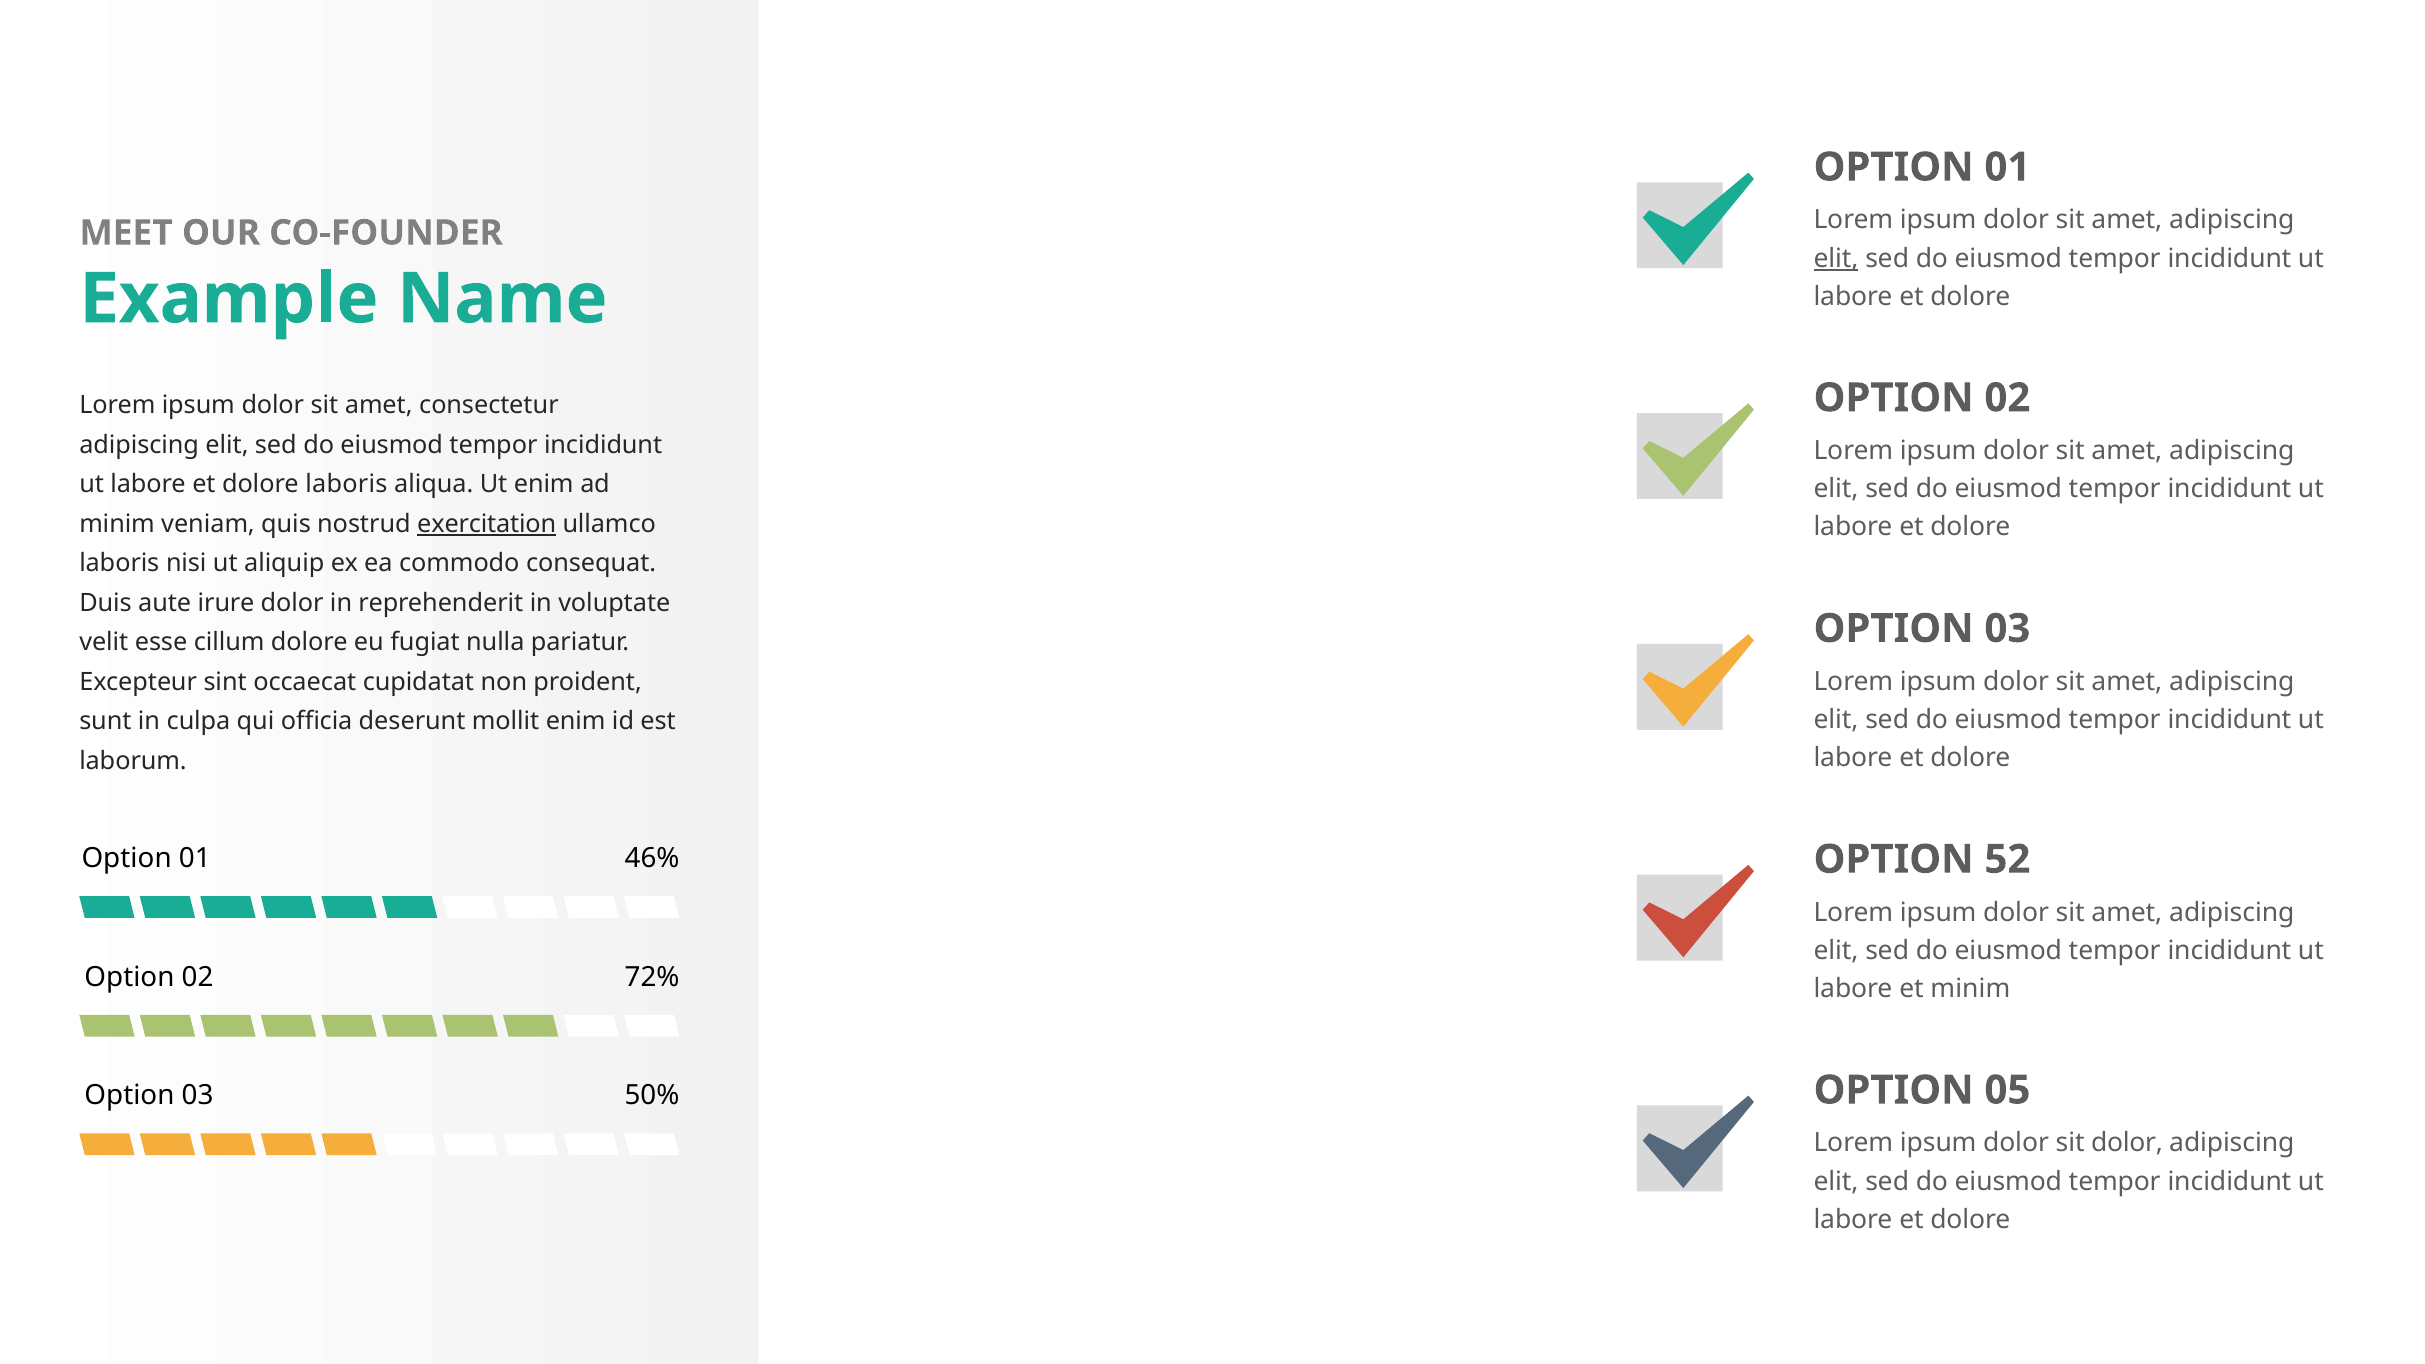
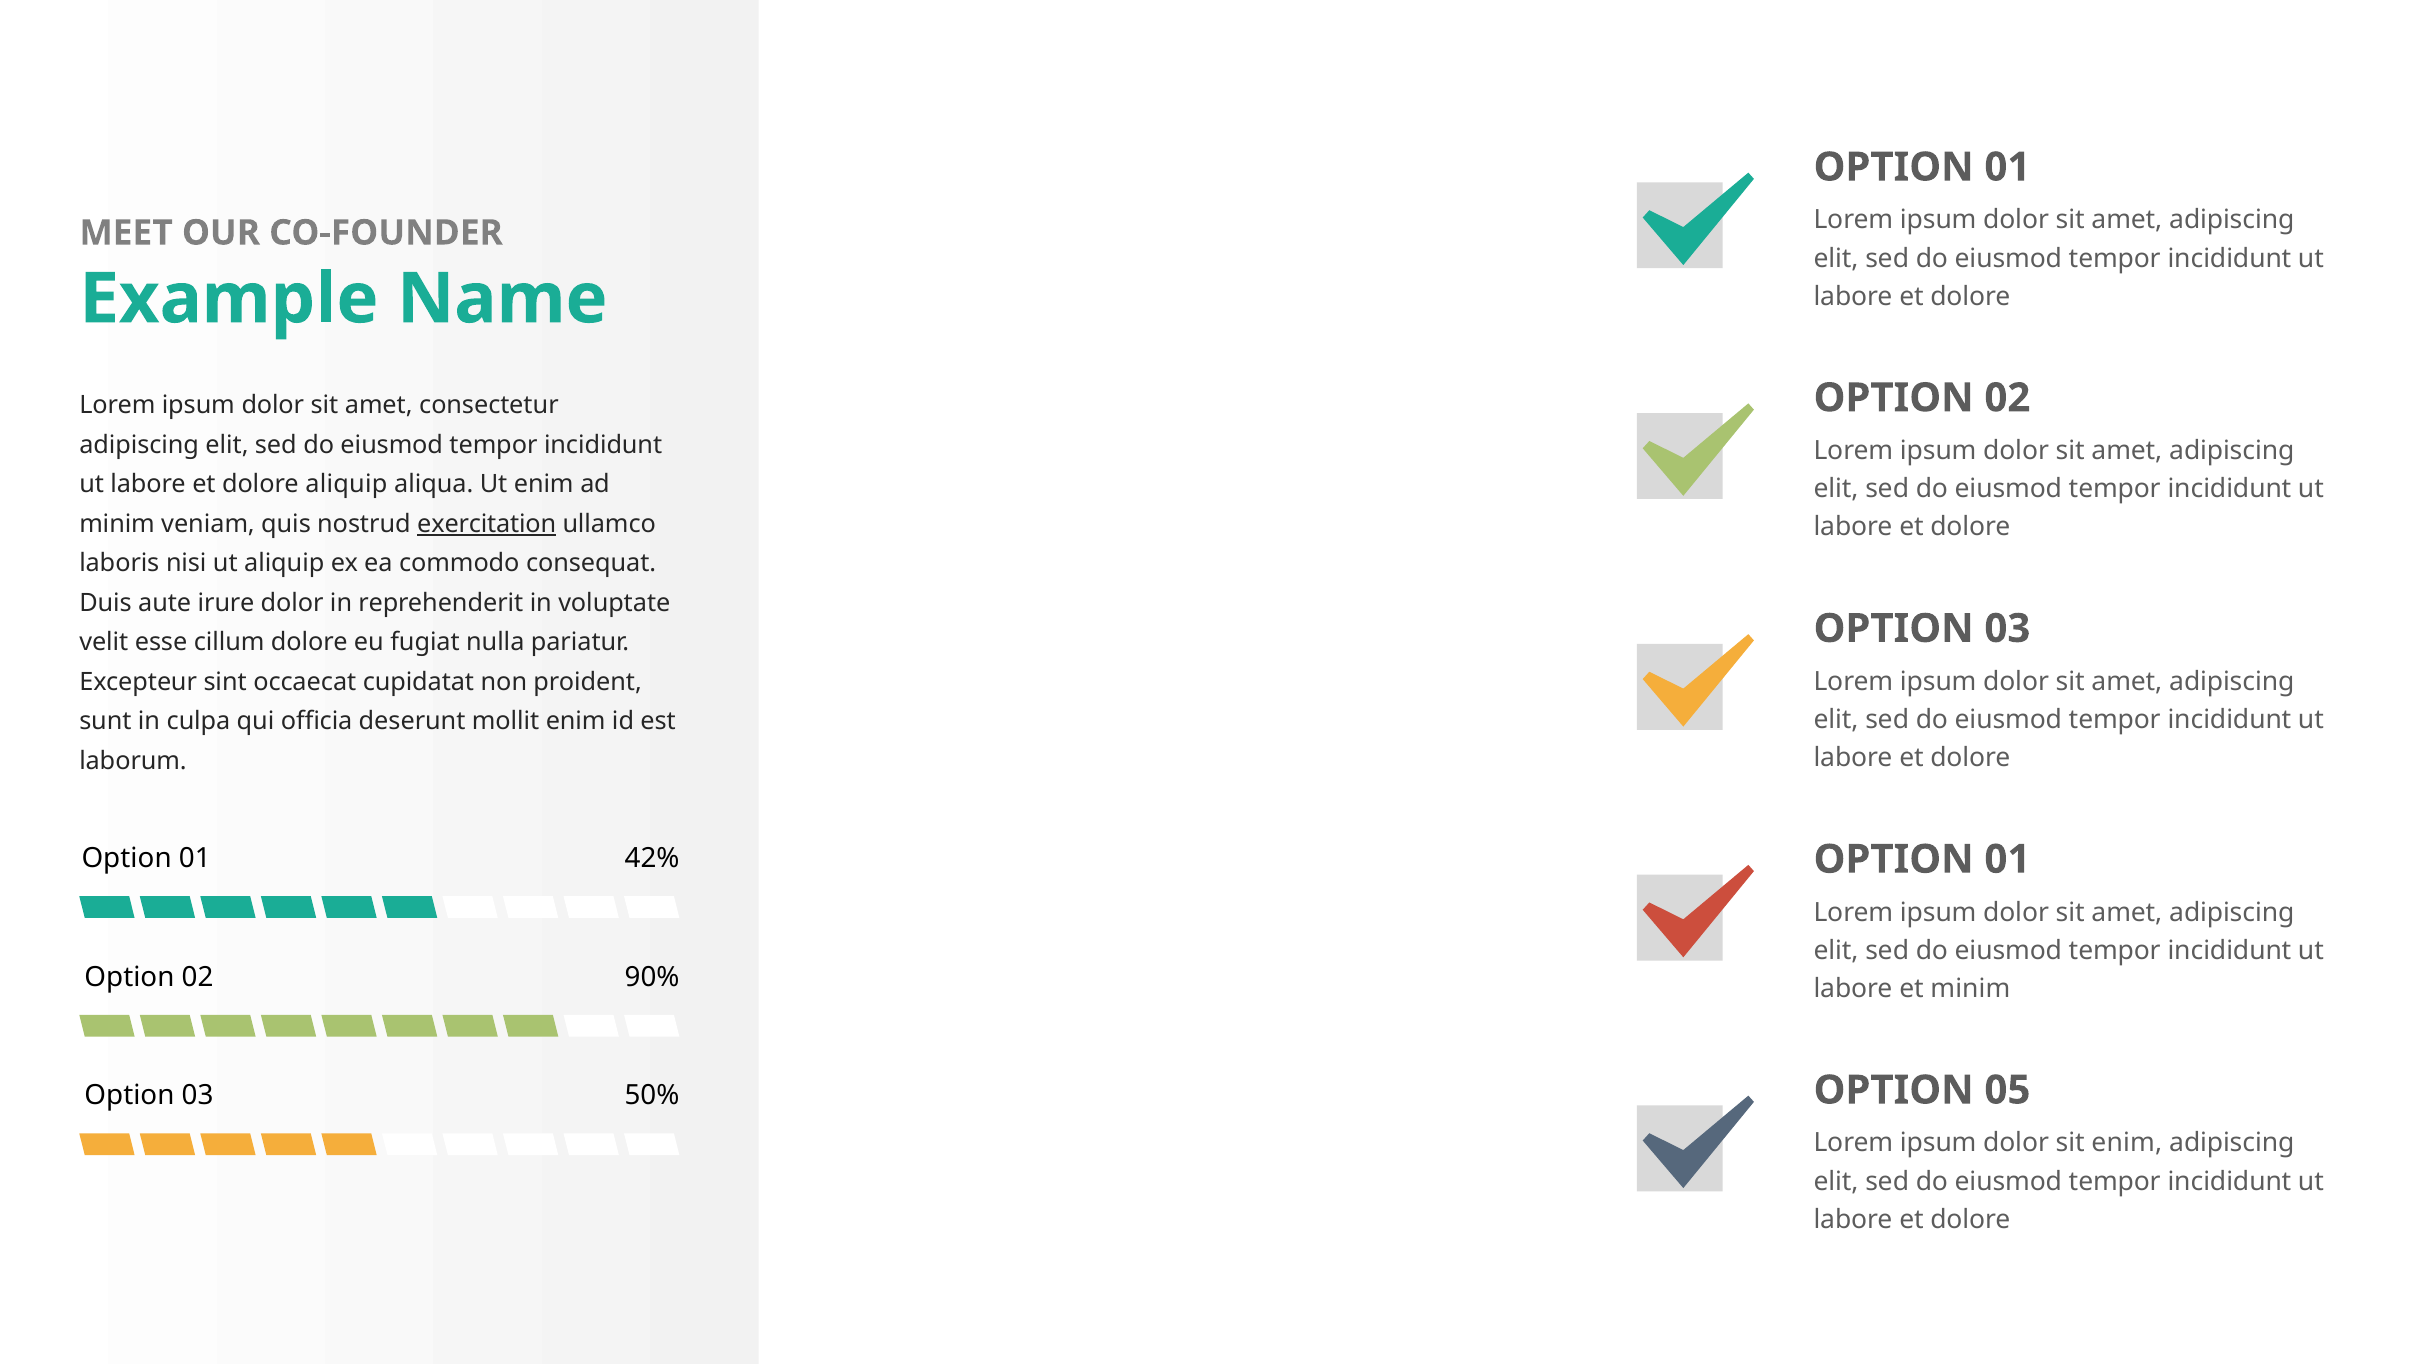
elit at (1836, 258) underline: present -> none
dolore laboris: laboris -> aliquip
46%: 46% -> 42%
52 at (2007, 859): 52 -> 01
72%: 72% -> 90%
sit dolor: dolor -> enim
